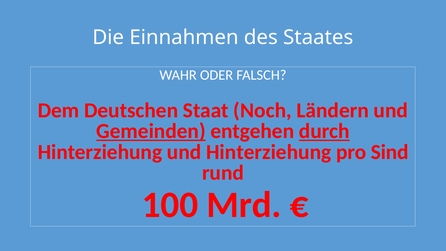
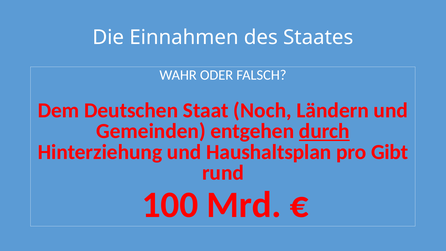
Gemeinden underline: present -> none
und Hinterziehung: Hinterziehung -> Haushaltsplan
Sind: Sind -> Gibt
